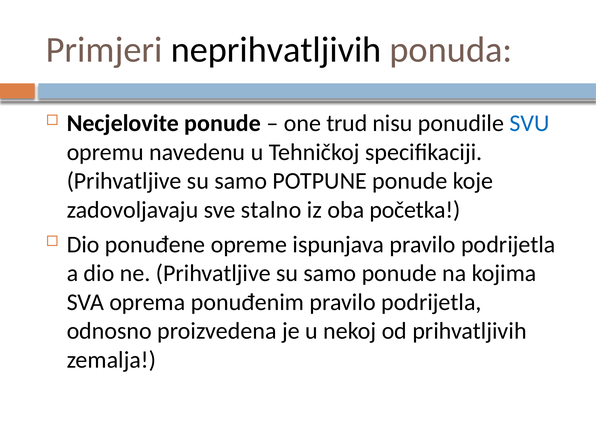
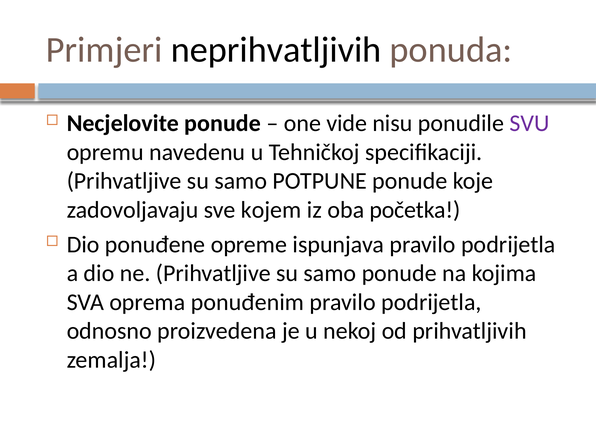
trud: trud -> vide
SVU colour: blue -> purple
stalno: stalno -> kojem
